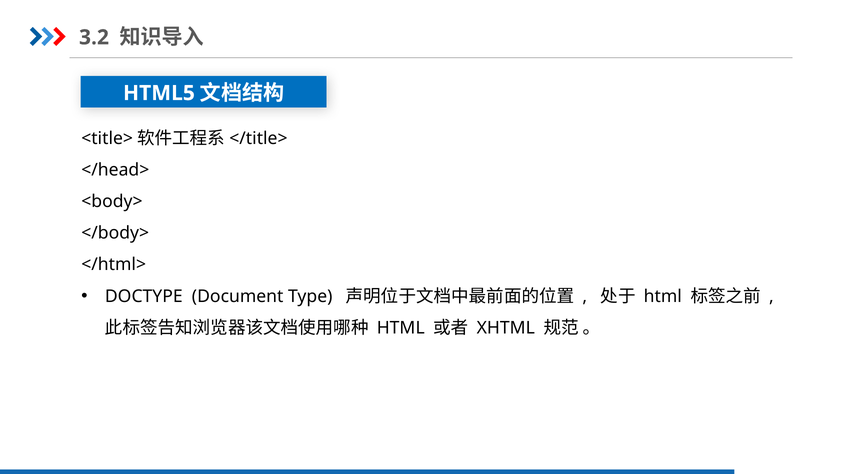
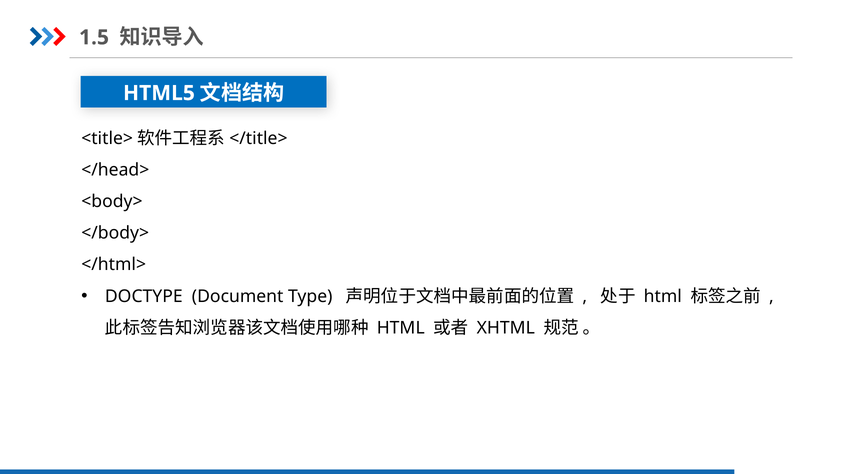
3.2: 3.2 -> 1.5
